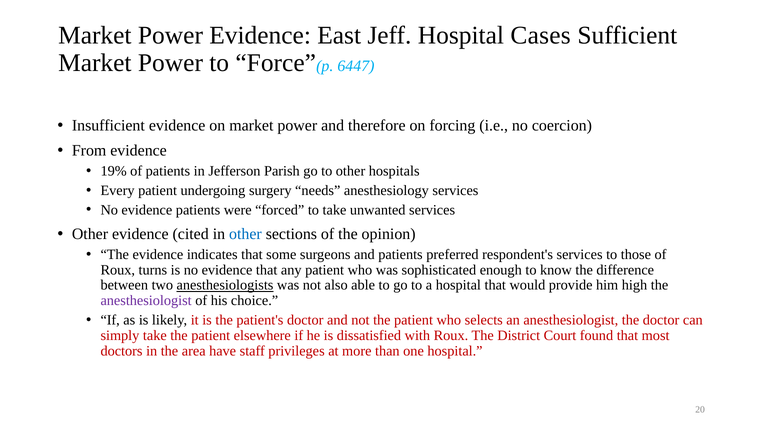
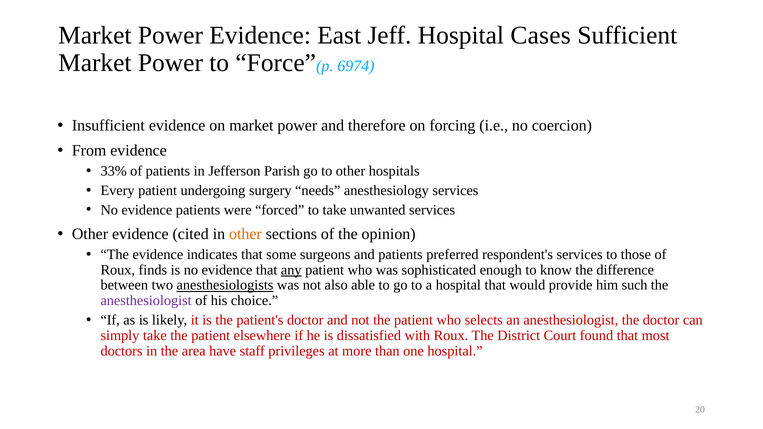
6447: 6447 -> 6974
19%: 19% -> 33%
other at (245, 234) colour: blue -> orange
turns: turns -> finds
any underline: none -> present
high: high -> such
